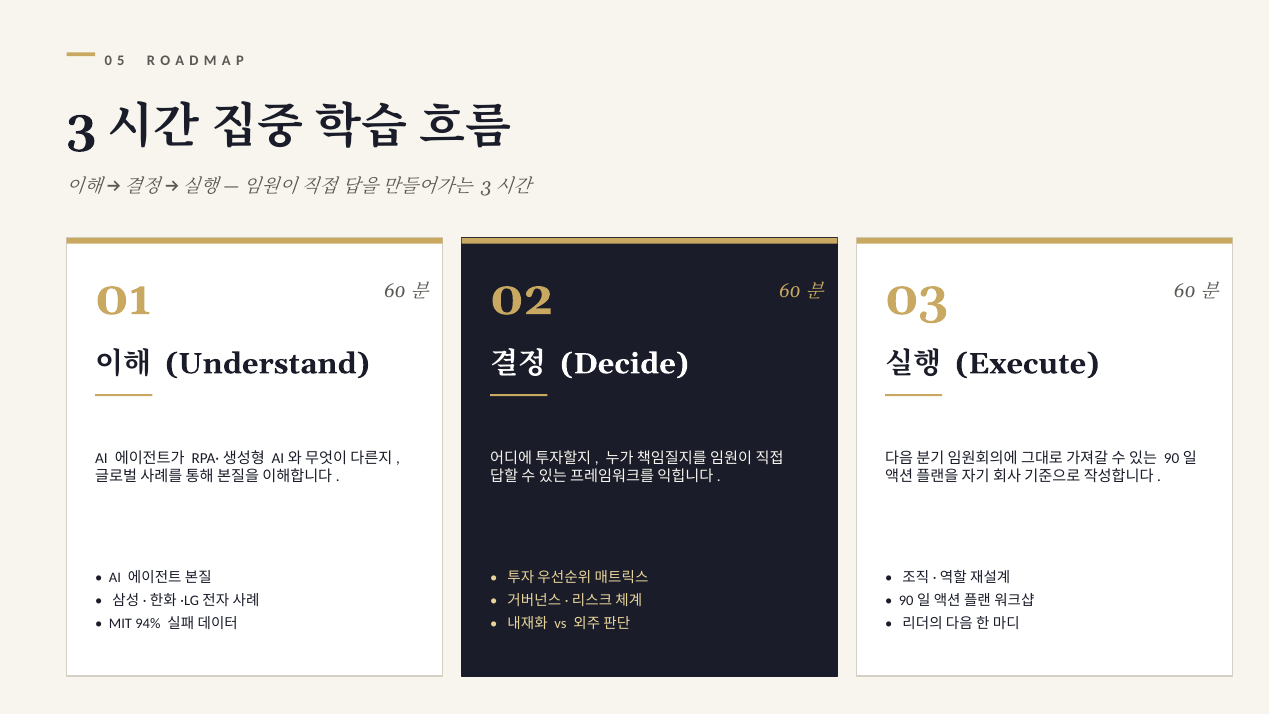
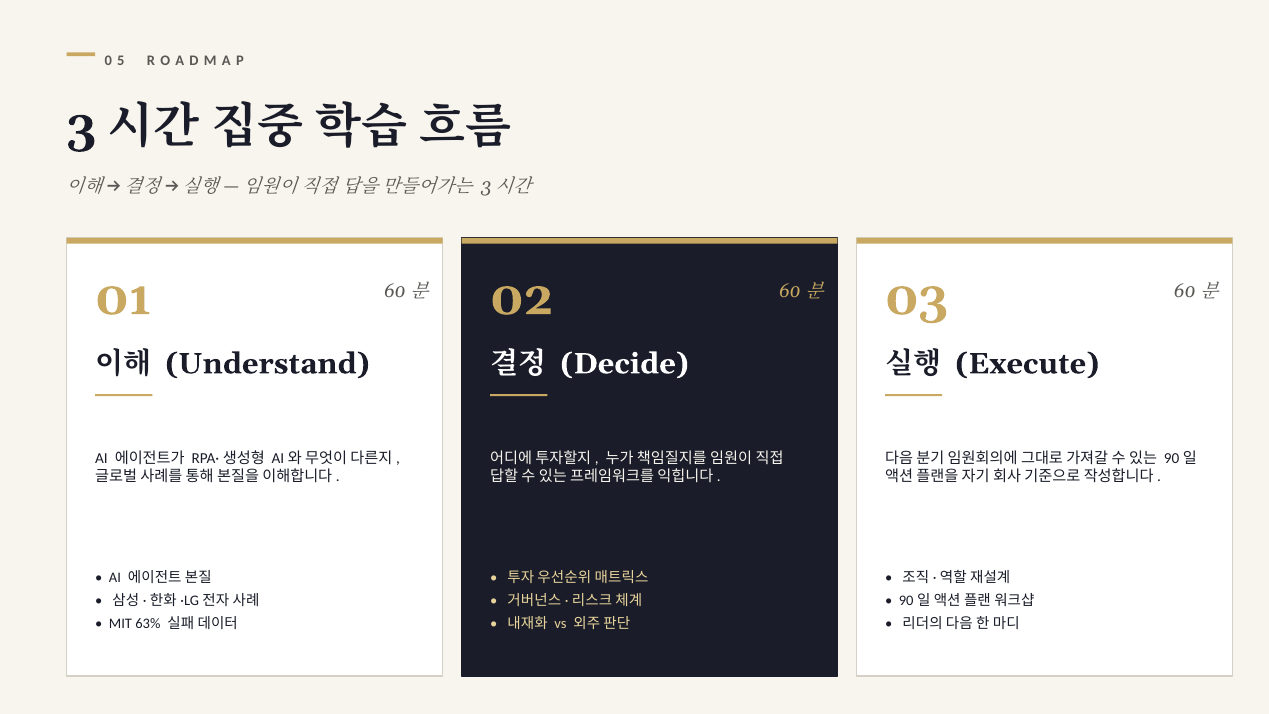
94%: 94% -> 63%
